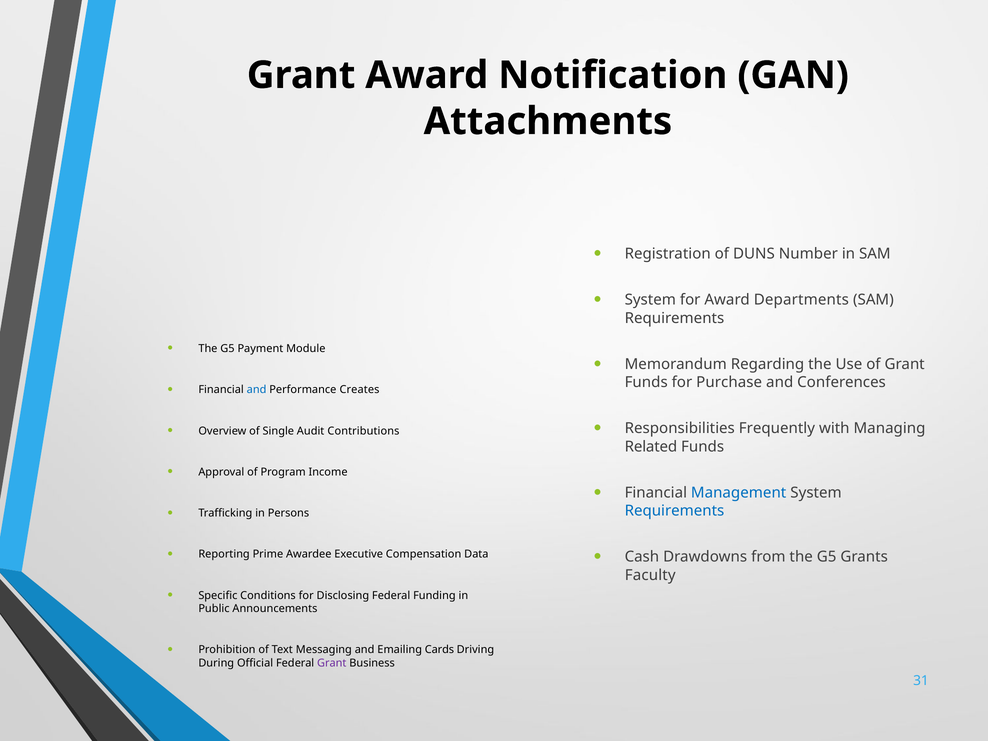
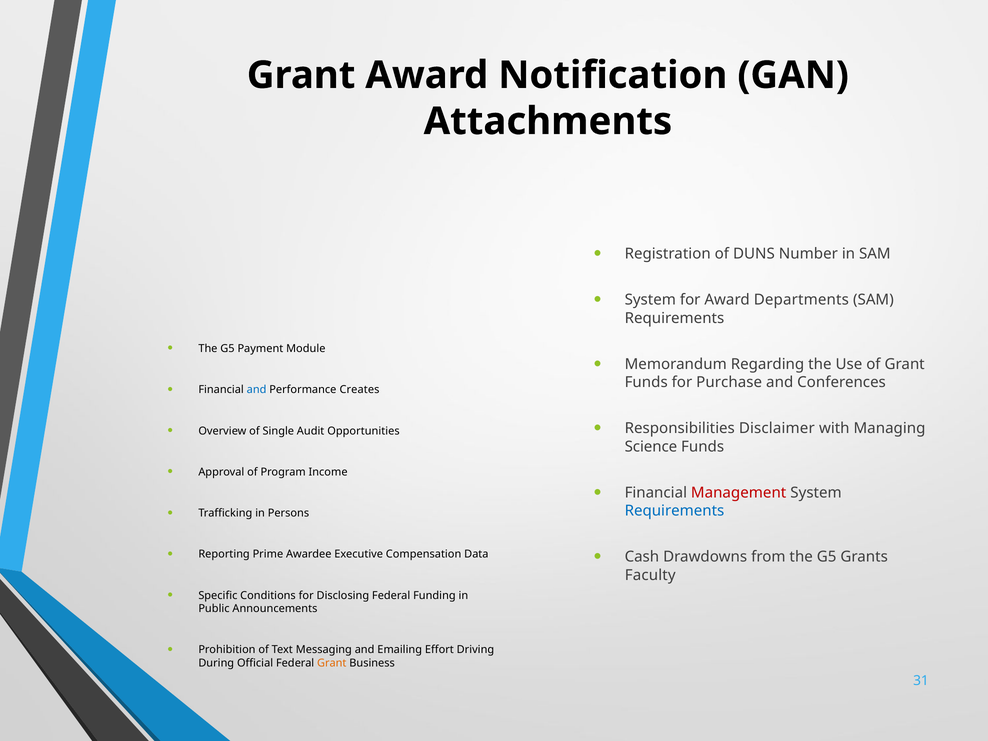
Frequently: Frequently -> Disclaimer
Contributions: Contributions -> Opportunities
Related: Related -> Science
Management colour: blue -> red
Cards: Cards -> Effort
Grant at (332, 663) colour: purple -> orange
